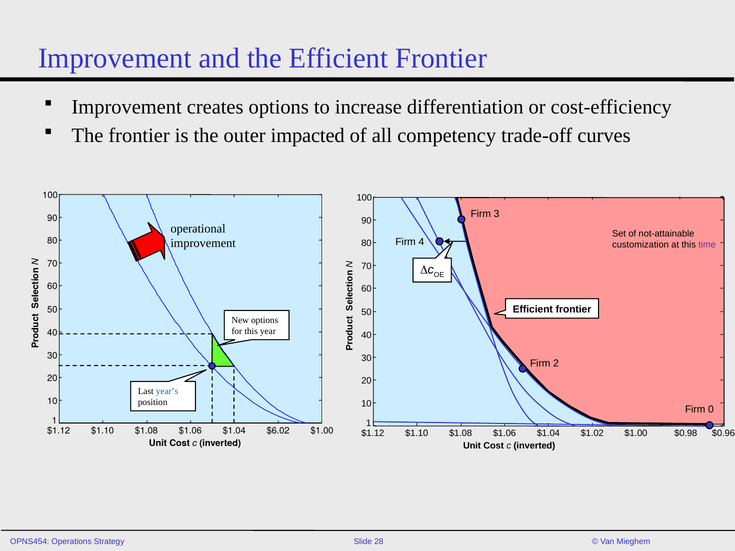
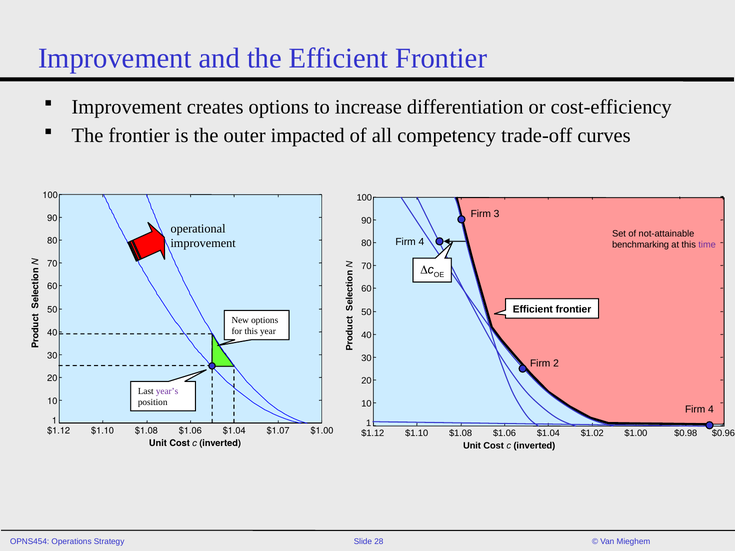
customization: customization -> benchmarking
year’s colour: blue -> purple
0 at (711, 409): 0 -> 4
$6.02: $6.02 -> $1.07
